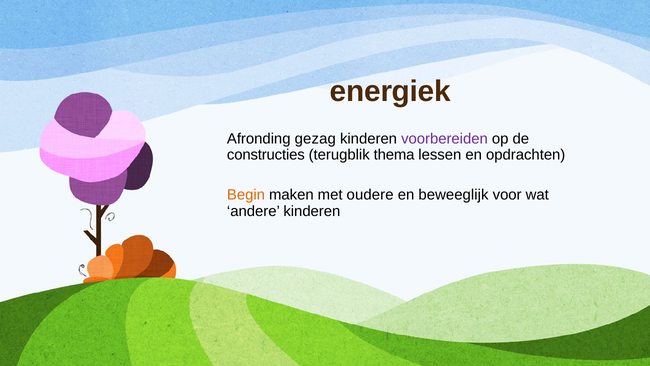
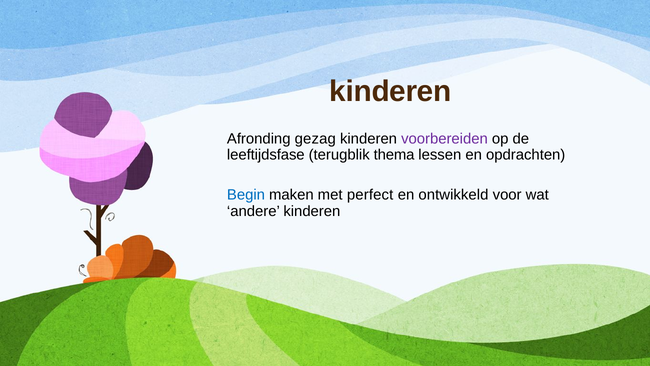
energiek at (390, 91): energiek -> kinderen
constructies: constructies -> leeftijdsfase
Begin colour: orange -> blue
oudere: oudere -> perfect
beweeglijk: beweeglijk -> ontwikkeld
